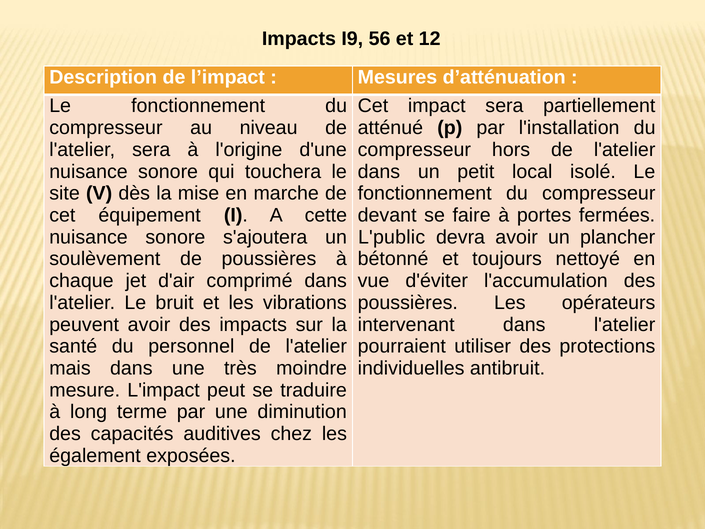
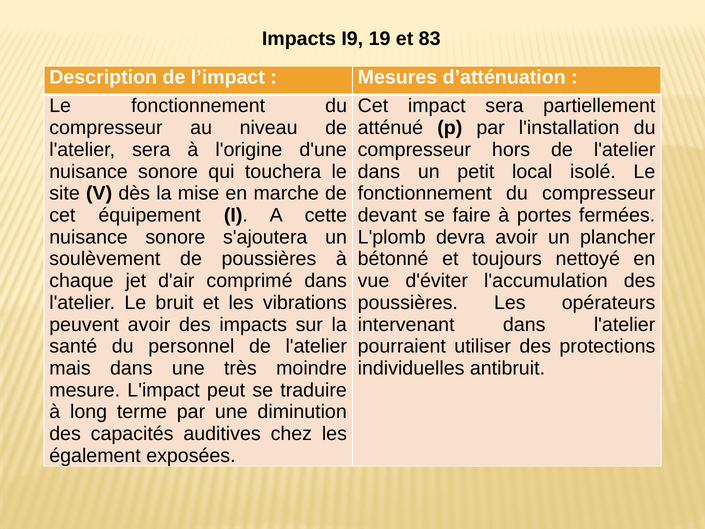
56: 56 -> 19
12: 12 -> 83
L'public: L'public -> L'plomb
